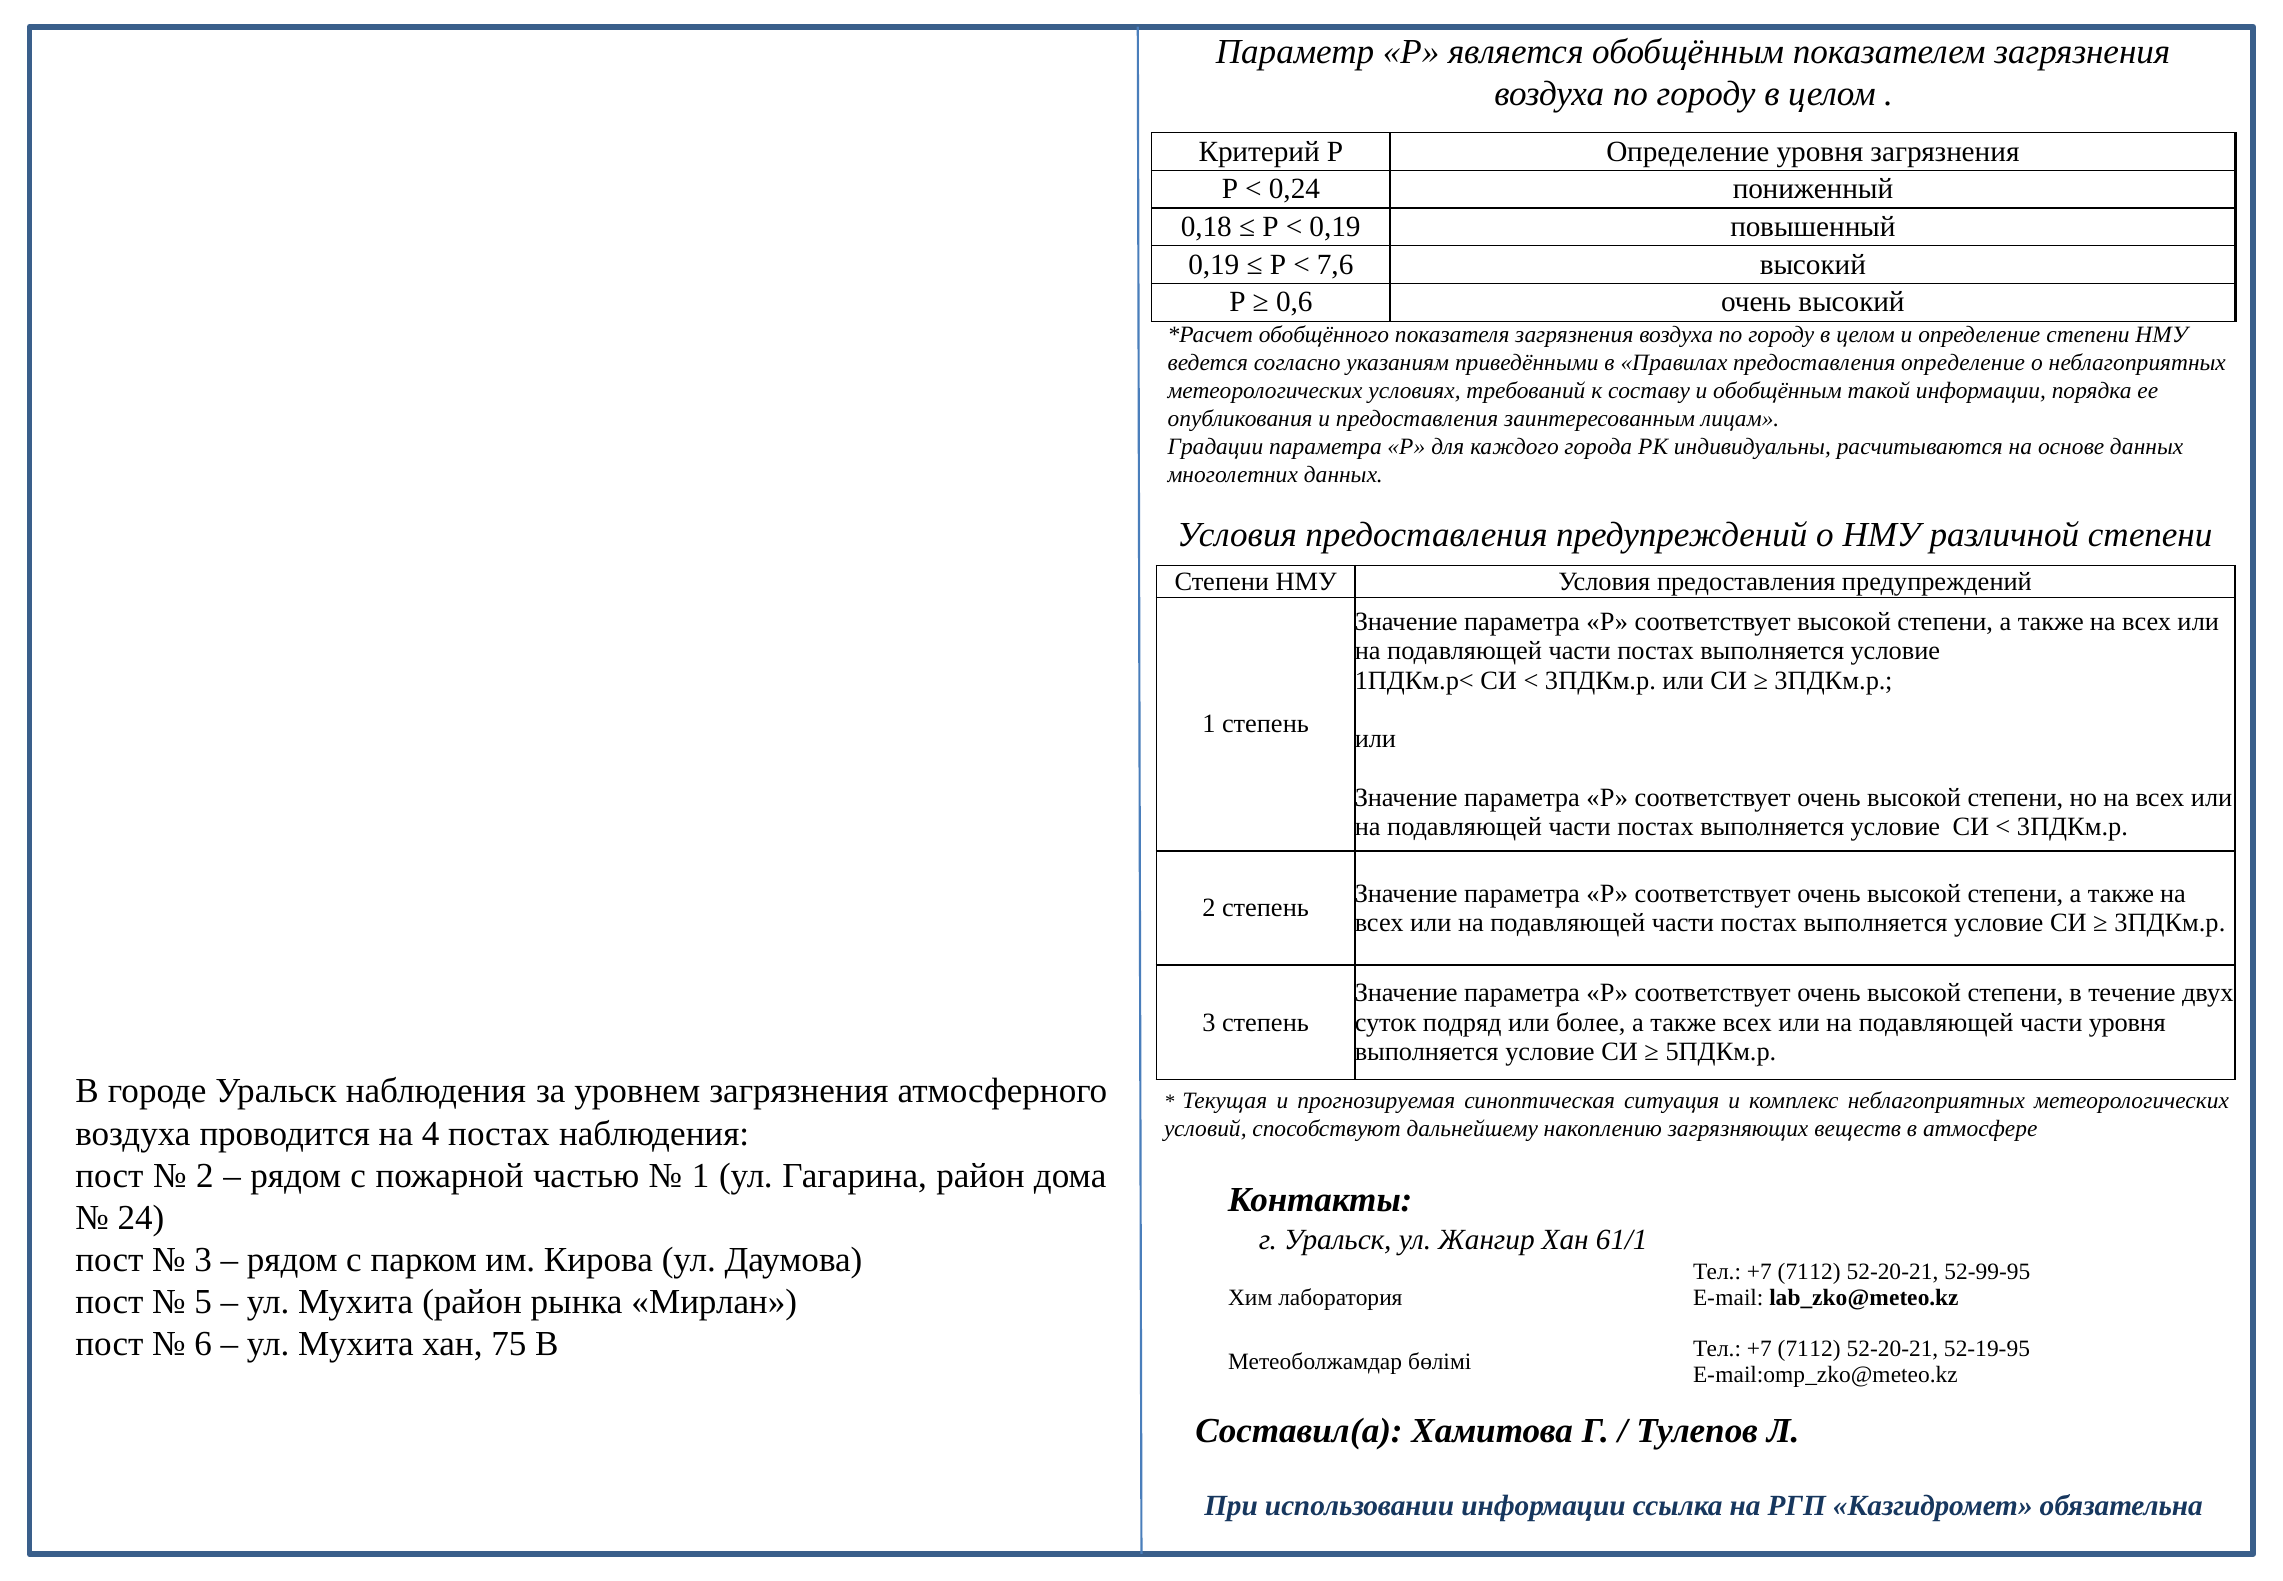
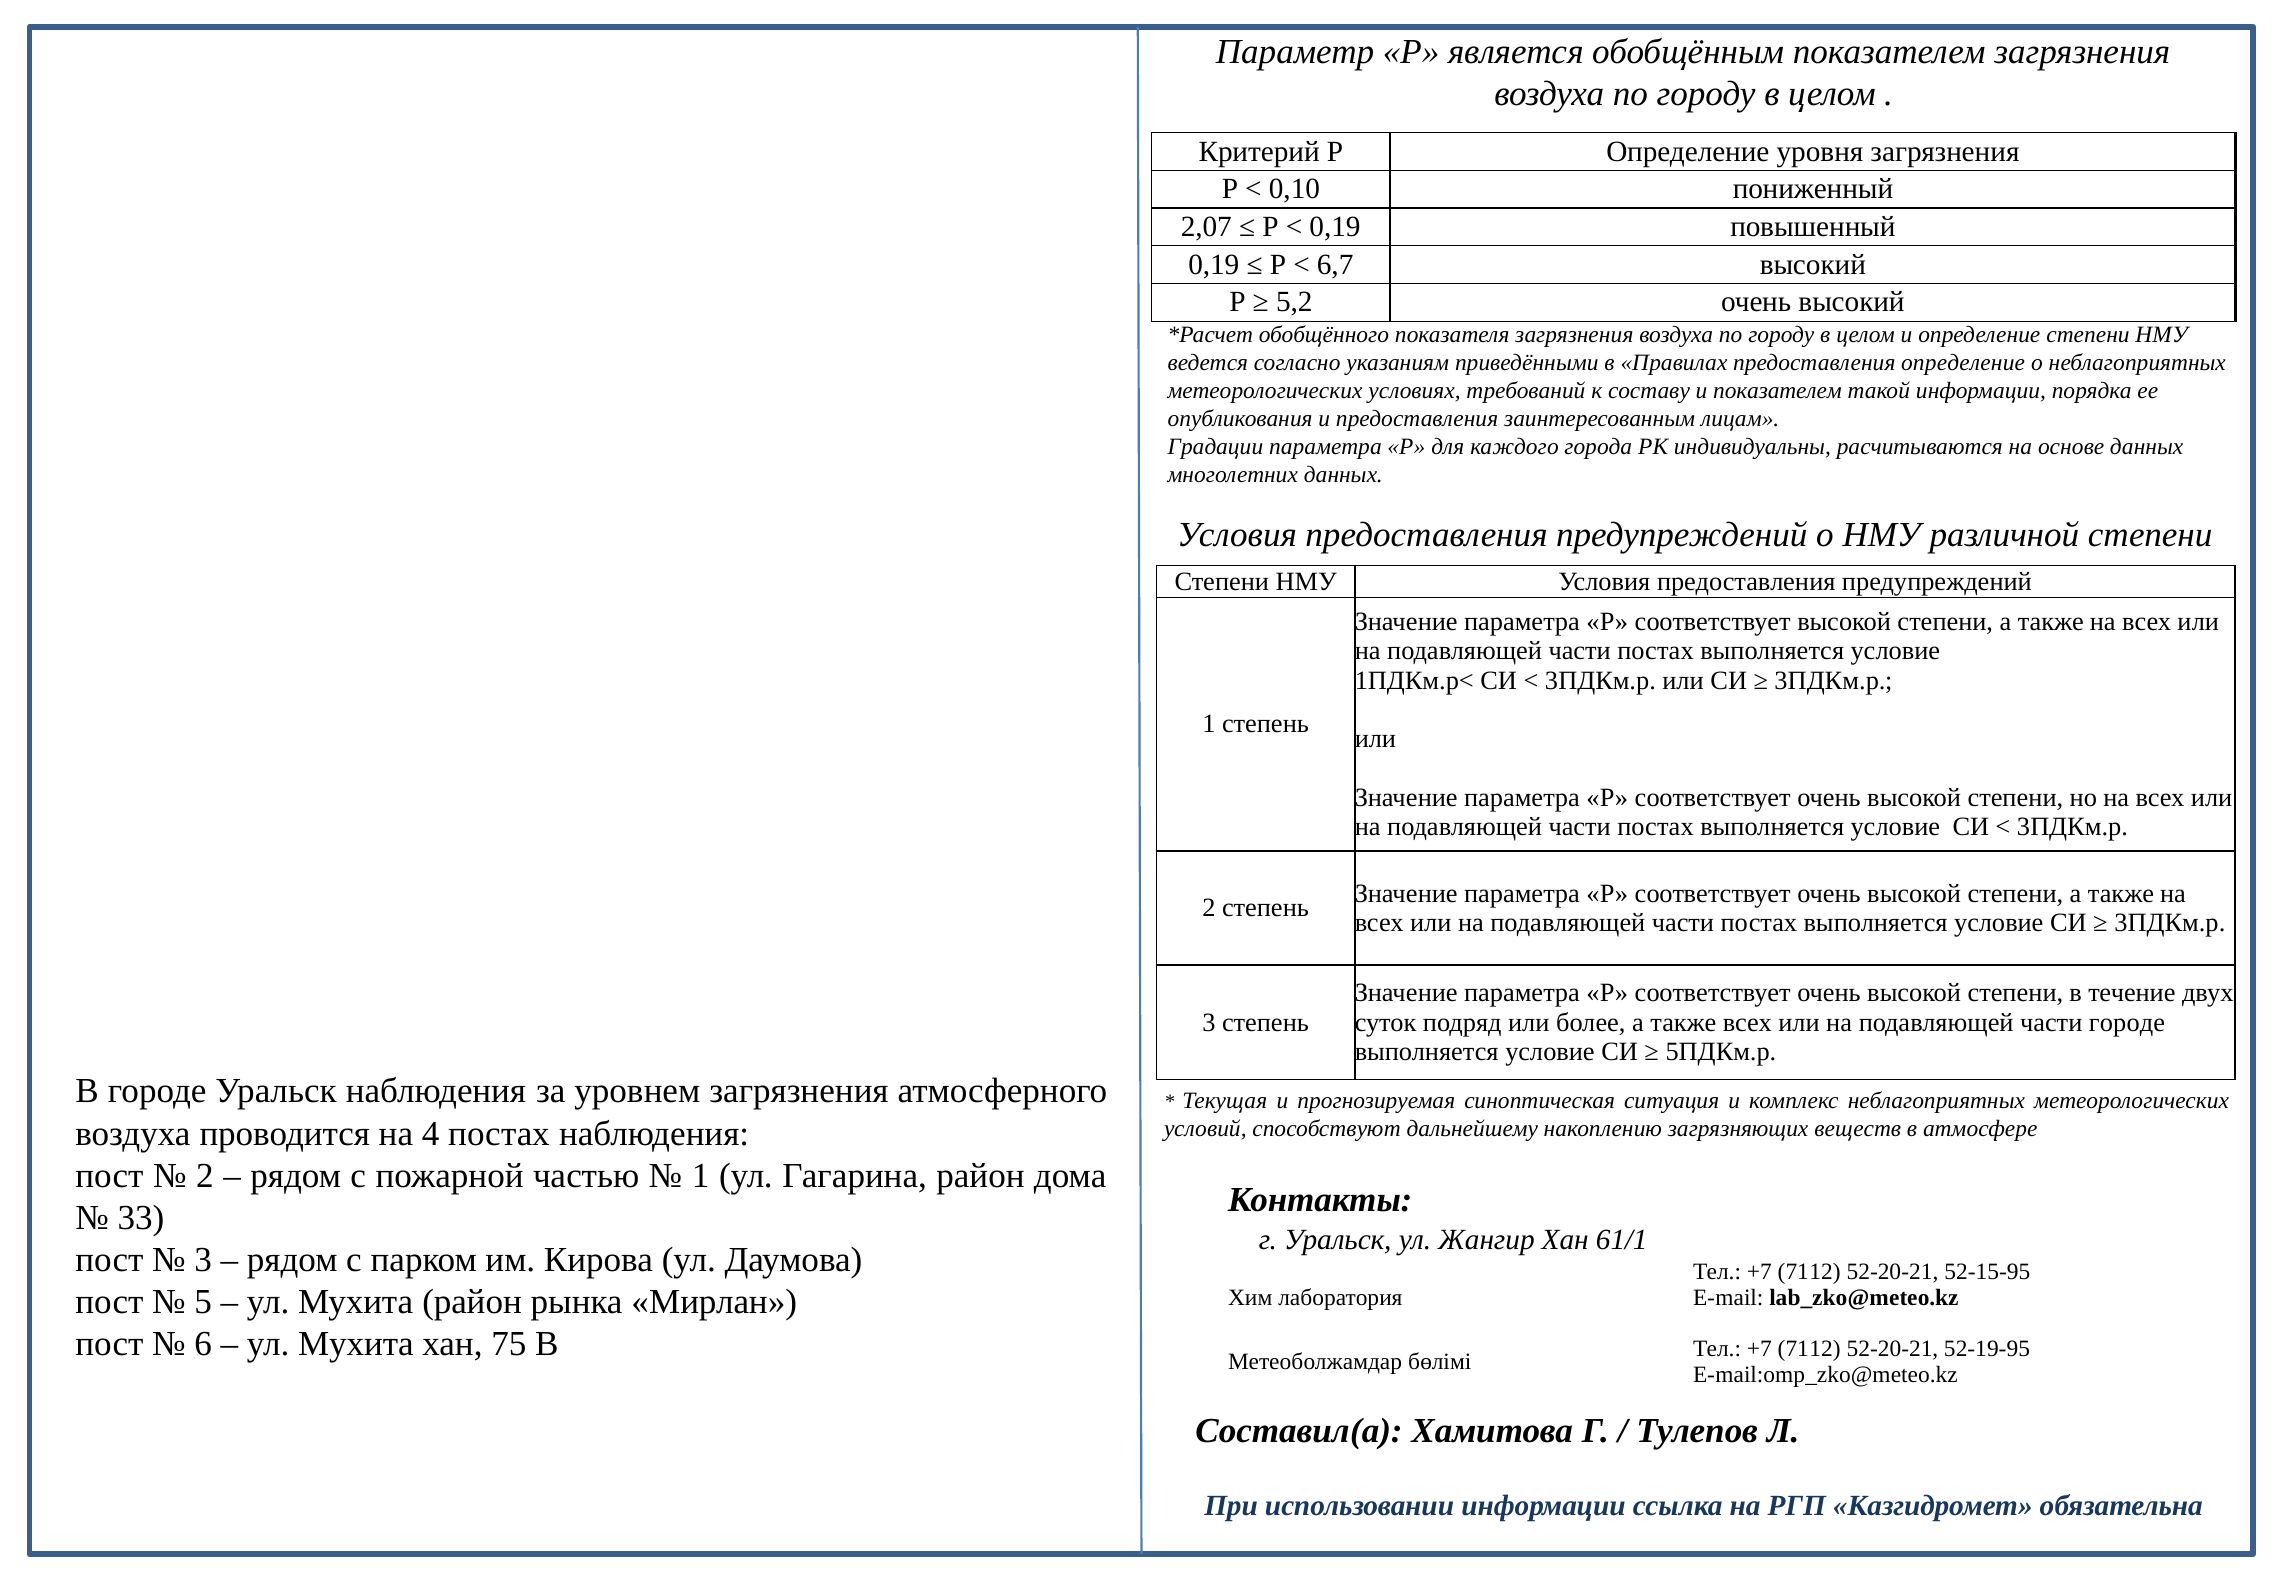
0,24: 0,24 -> 0,10
0,18: 0,18 -> 2,07
7,6: 7,6 -> 6,7
0,6: 0,6 -> 5,2
и обобщённым: обобщённым -> показателем
части уровня: уровня -> городе
24: 24 -> 33
52-99-95: 52-99-95 -> 52-15-95
